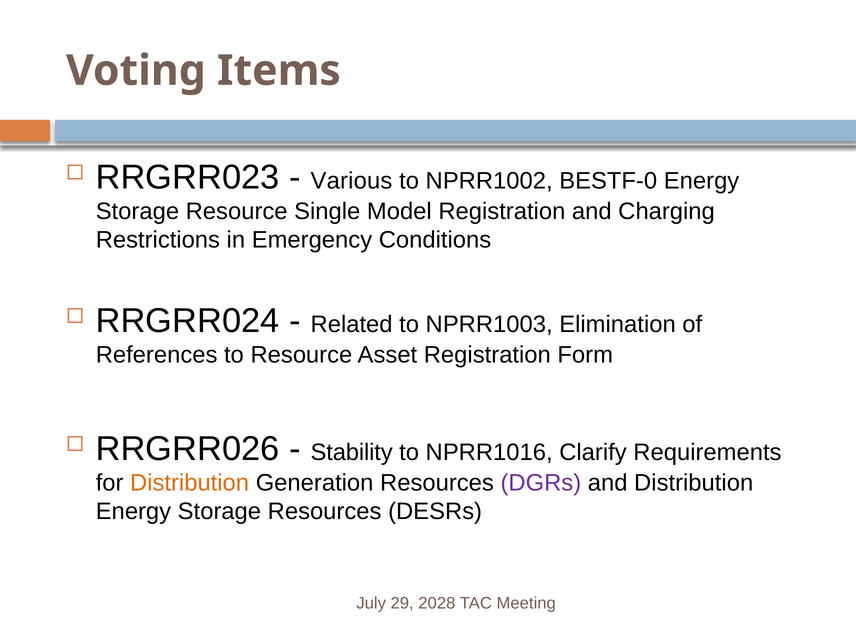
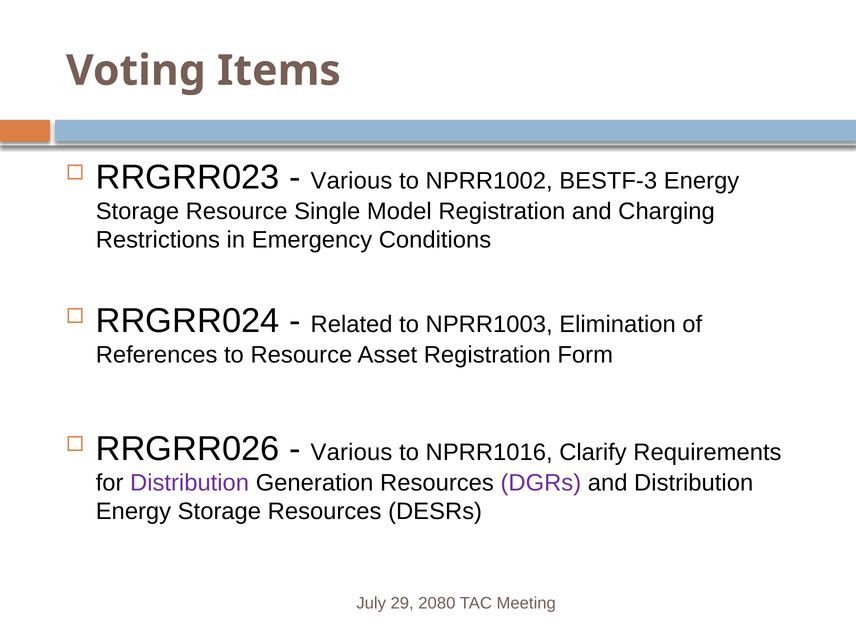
BESTF-0: BESTF-0 -> BESTF-3
Stability at (352, 452): Stability -> Various
Distribution at (190, 483) colour: orange -> purple
2028: 2028 -> 2080
